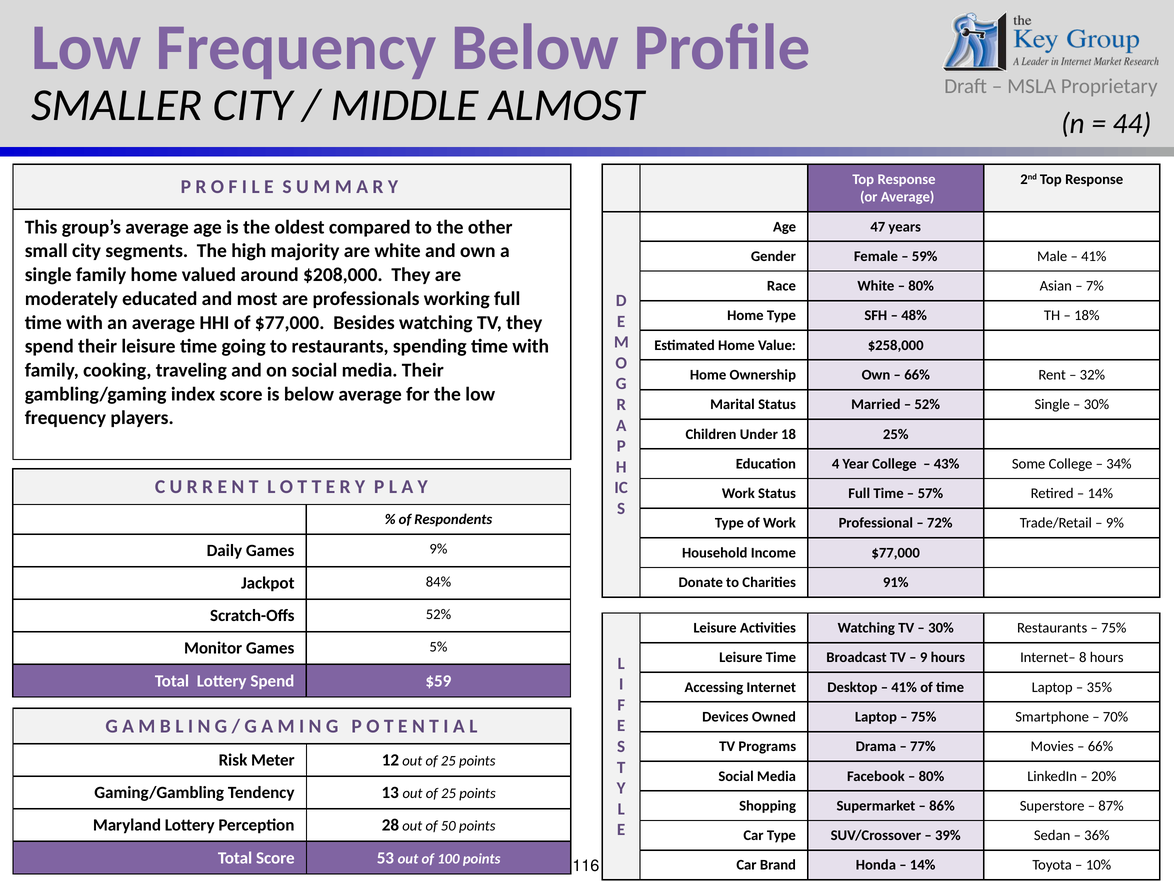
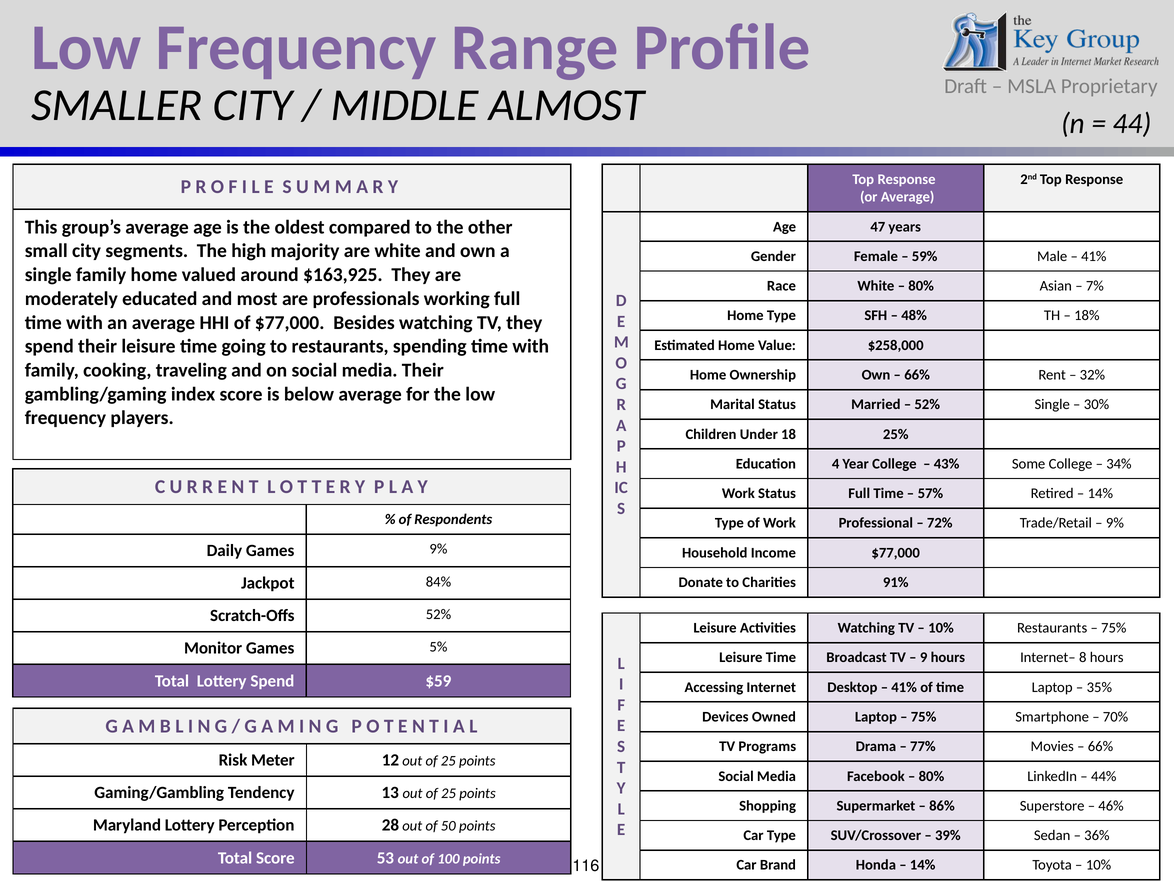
Frequency Below: Below -> Range
$208,000: $208,000 -> $163,925
30% at (941, 628): 30% -> 10%
20%: 20% -> 44%
87%: 87% -> 46%
